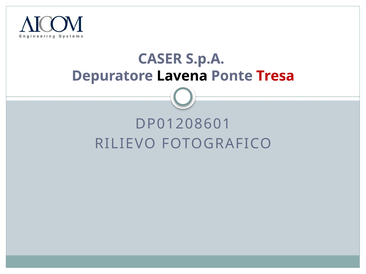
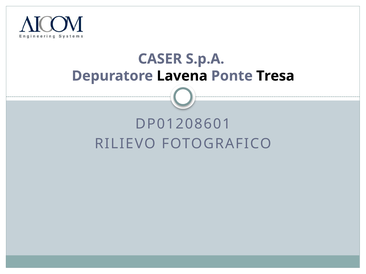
Tresa colour: red -> black
